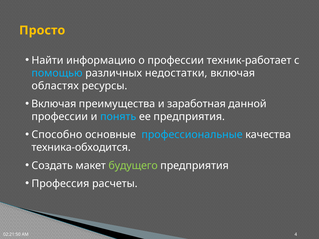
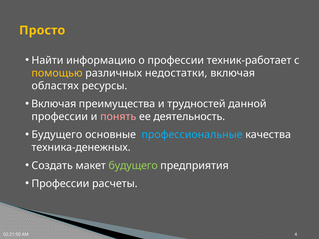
помощью colour: light blue -> yellow
заработная: заработная -> трудностей
понять colour: light blue -> pink
ее предприятия: предприятия -> деятельность
Способно at (57, 135): Способно -> Будущего
техника-обходится: техника-обходится -> техника-денежных
Профессия at (60, 184): Профессия -> Профессии
